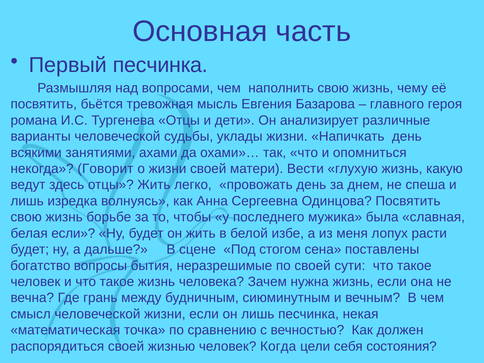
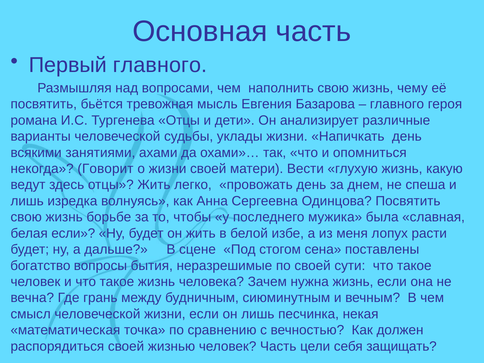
Первый песчинка: песчинка -> главного
человек Когда: Когда -> Часть
состояния: состояния -> защищать
